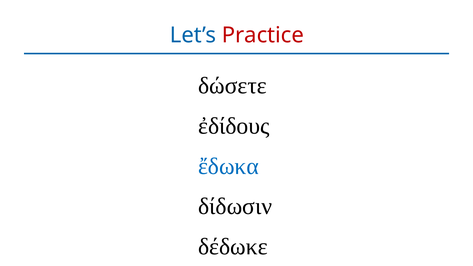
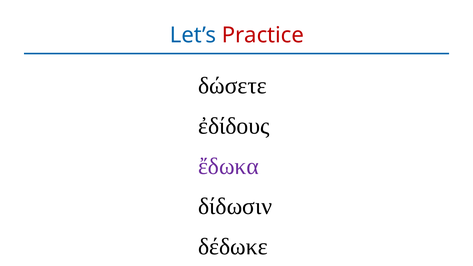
ἔδωκα colour: blue -> purple
